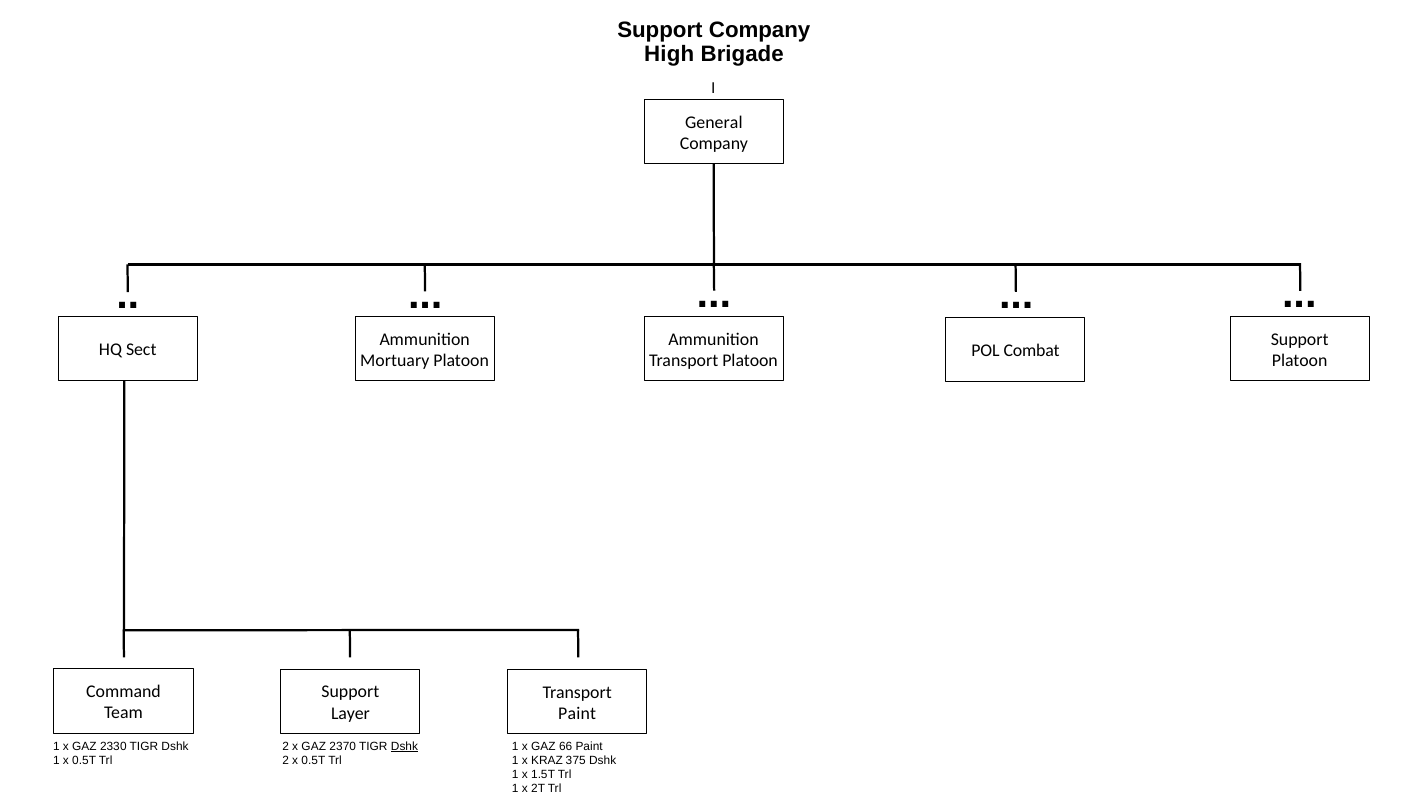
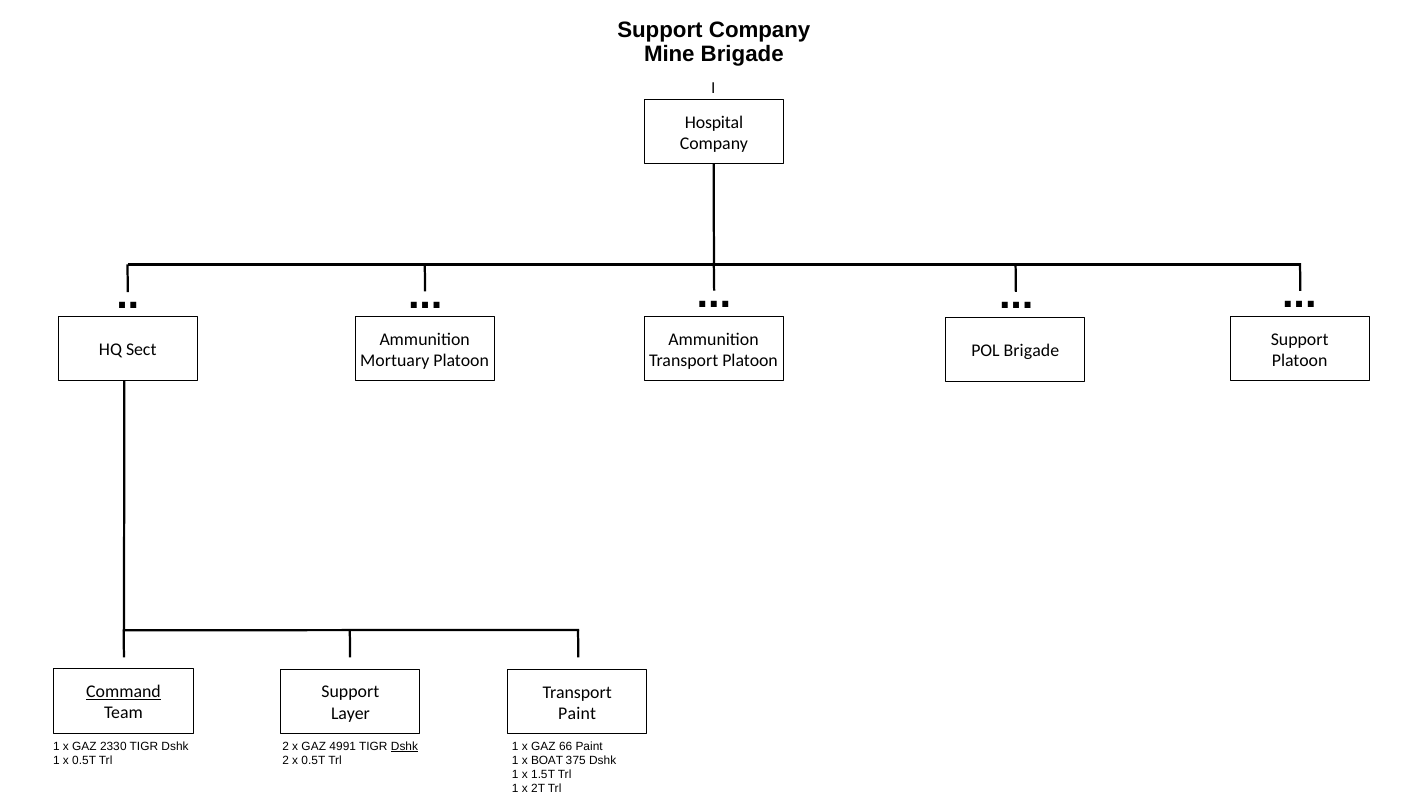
High: High -> Mine
General: General -> Hospital
POL Combat: Combat -> Brigade
Command underline: none -> present
2370: 2370 -> 4991
KRAZ: KRAZ -> BOAT
